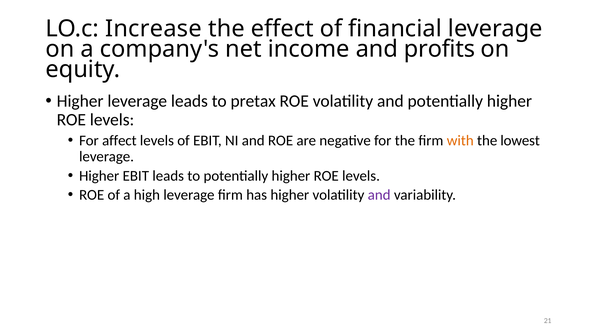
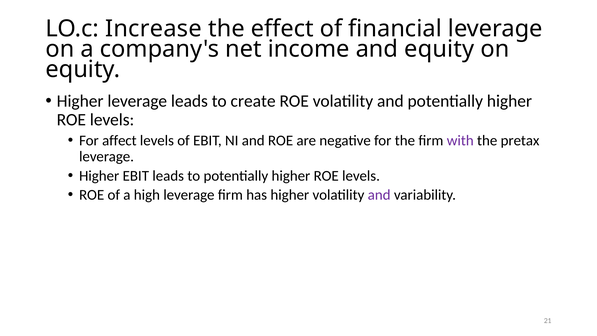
and profits: profits -> equity
pretax: pretax -> create
with colour: orange -> purple
lowest: lowest -> pretax
